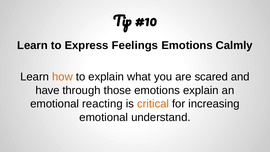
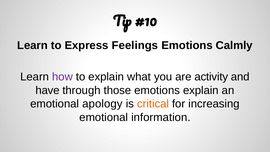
how colour: orange -> purple
scared: scared -> activity
reacting: reacting -> apology
understand: understand -> information
